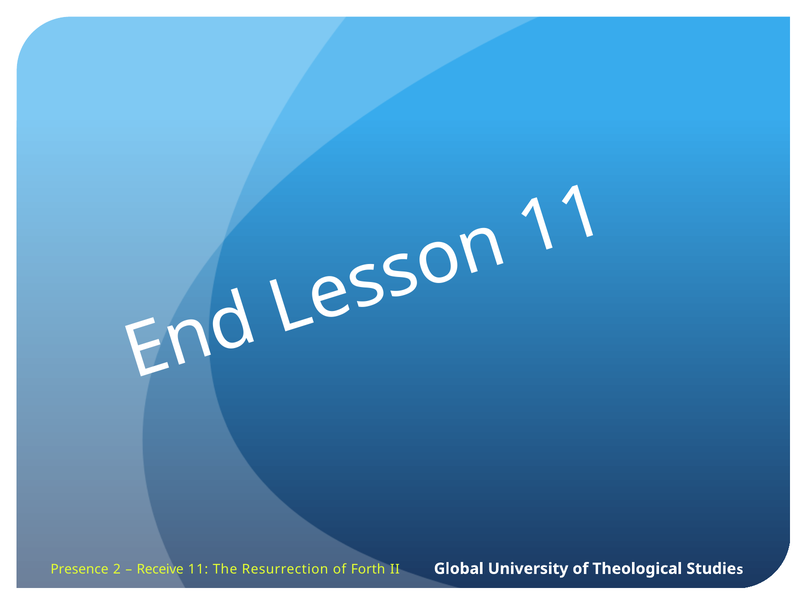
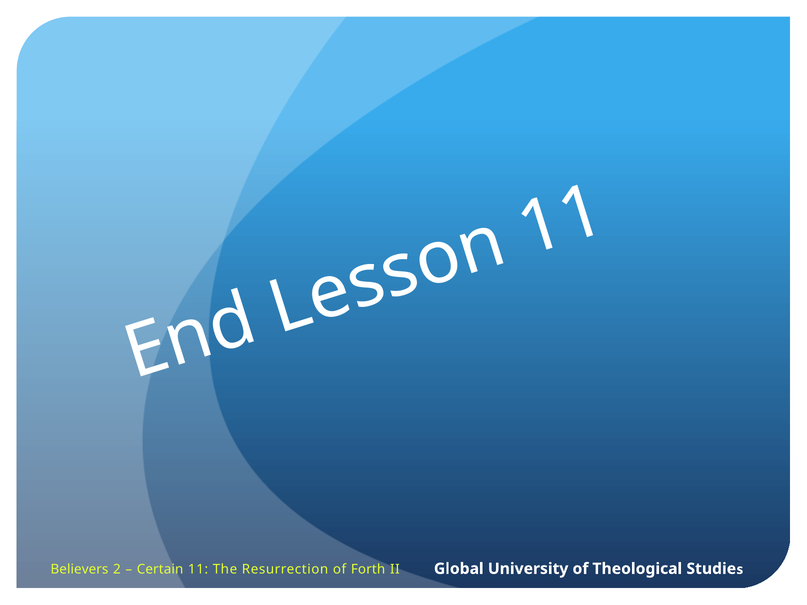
Presence: Presence -> Believers
Receive: Receive -> Certain
